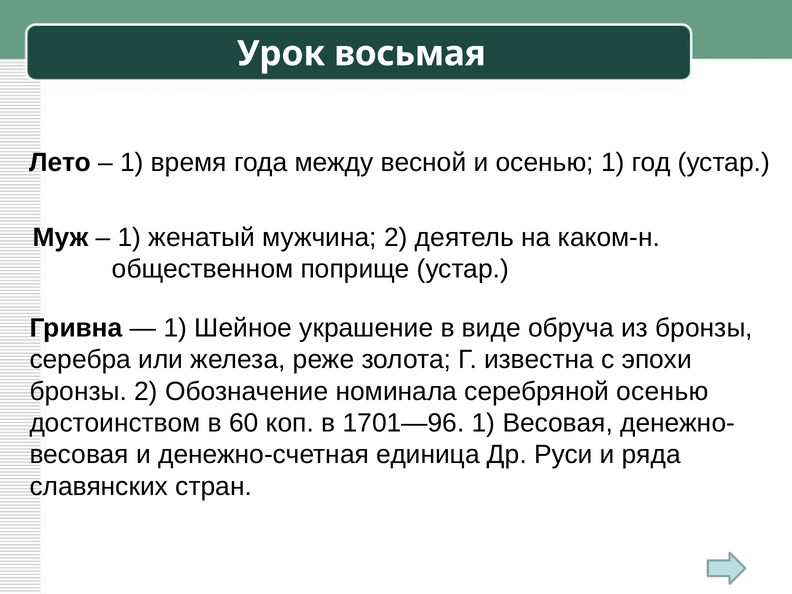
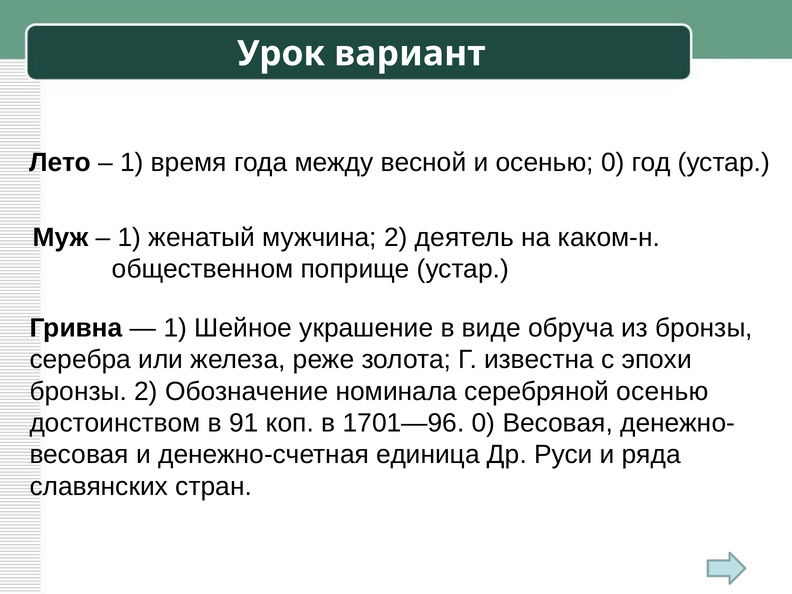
восьмая: восьмая -> вариант
осенью 1: 1 -> 0
60: 60 -> 91
1701—96 1: 1 -> 0
